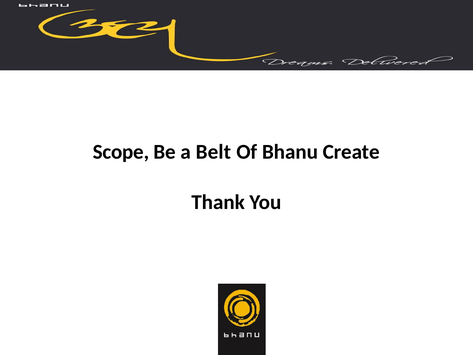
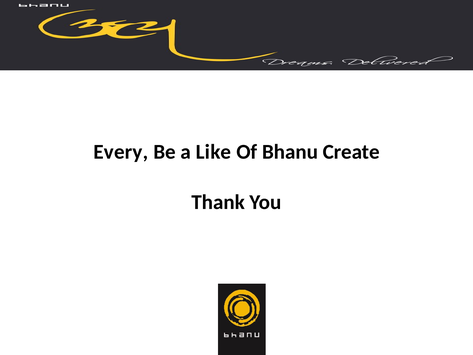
Scope: Scope -> Every
Belt: Belt -> Like
